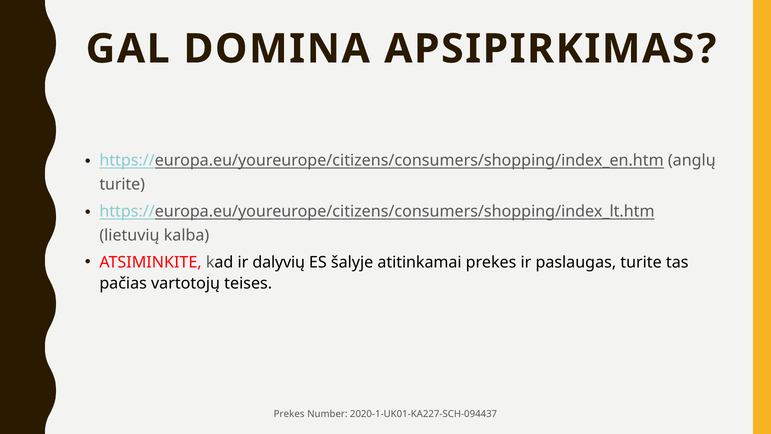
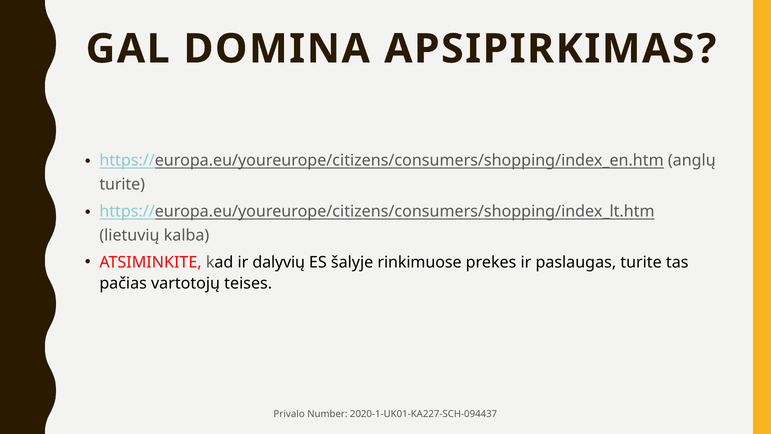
atitinkamai: atitinkamai -> rinkimuose
Prekes at (289, 414): Prekes -> Privalo
